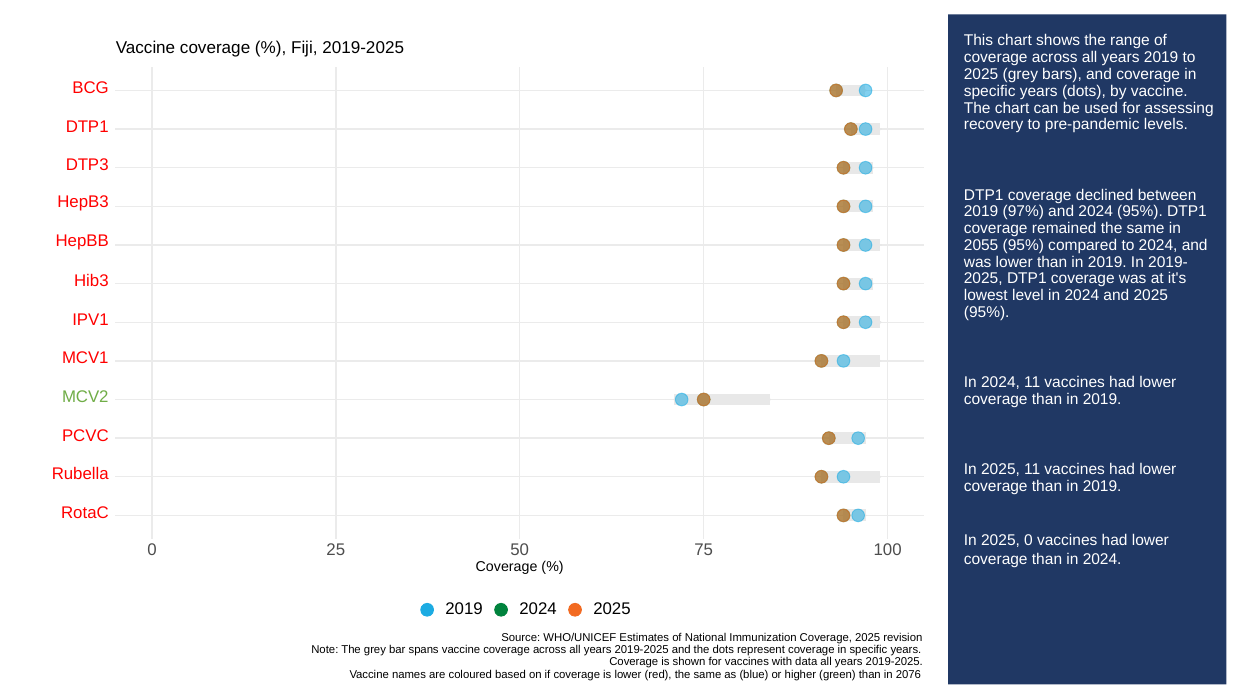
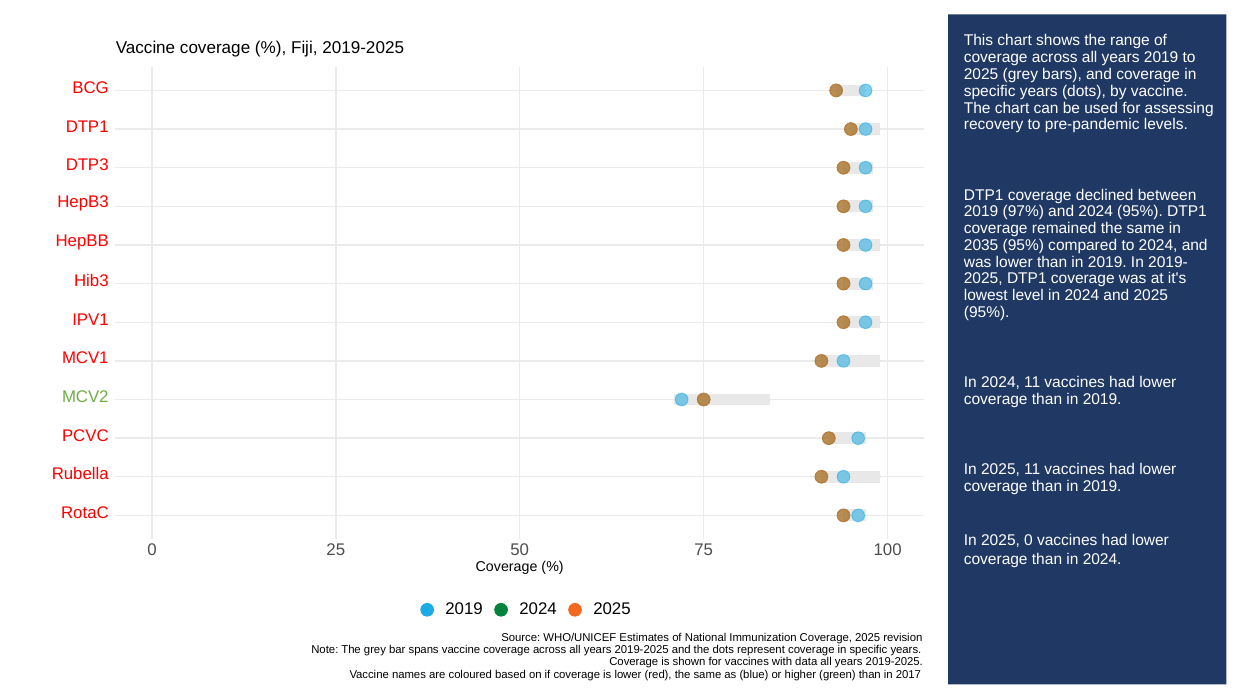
2055: 2055 -> 2035
2076: 2076 -> 2017
